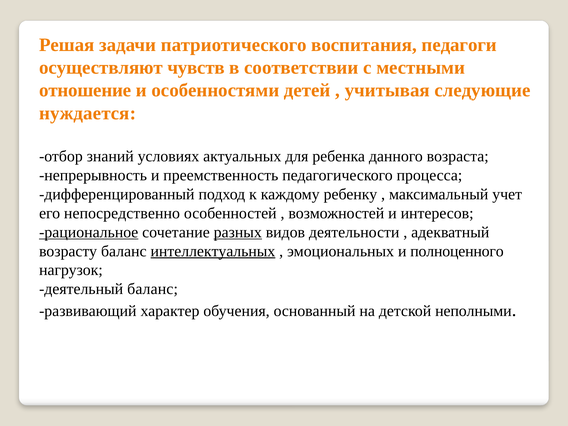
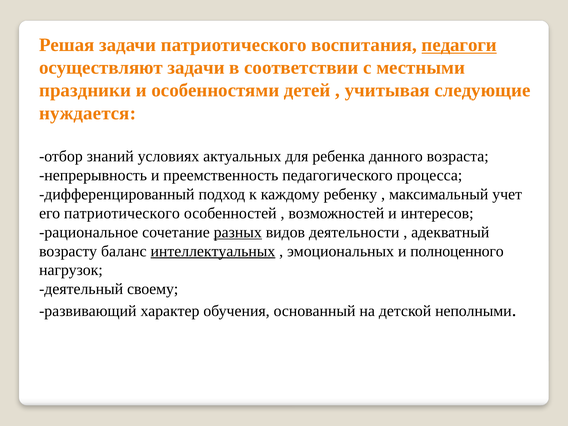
педагоги underline: none -> present
осуществляют чувств: чувств -> задачи
отношение: отношение -> праздники
его непосредственно: непосредственно -> патриотического
рациональное underline: present -> none
деятельный баланс: баланс -> своему
